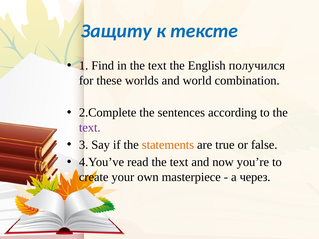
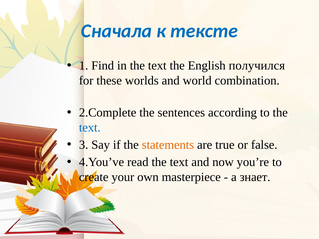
Защиту: Защиту -> Сначала
text at (90, 128) colour: purple -> blue
через: через -> знает
